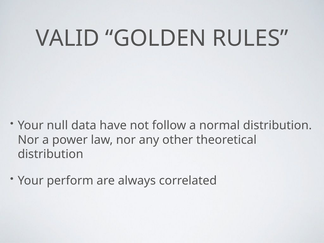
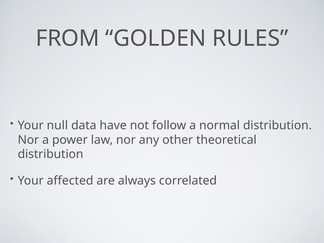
VALID: VALID -> FROM
perform: perform -> affected
